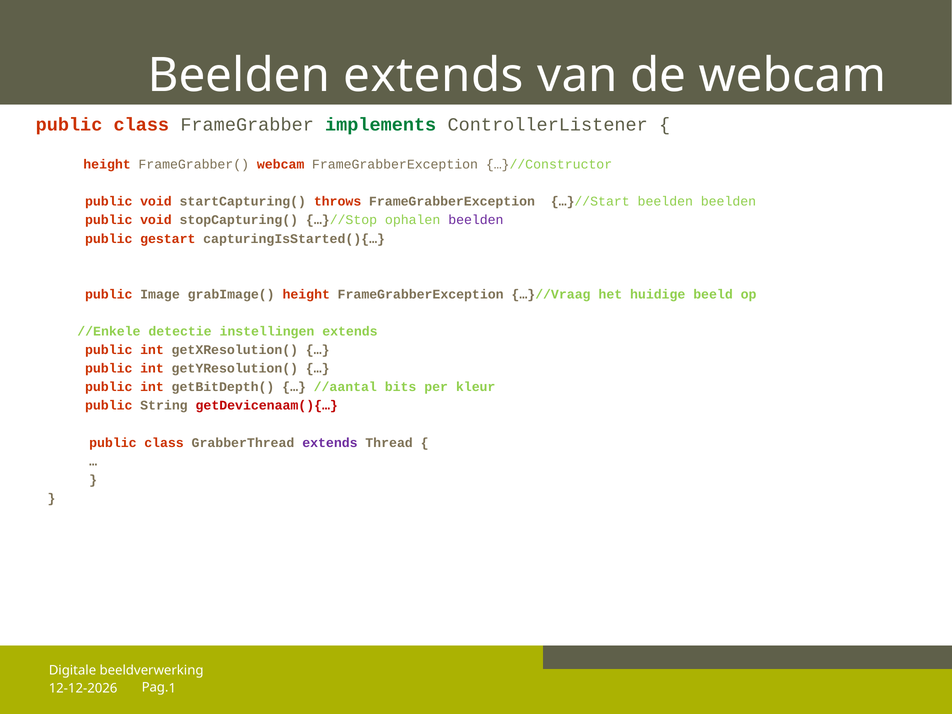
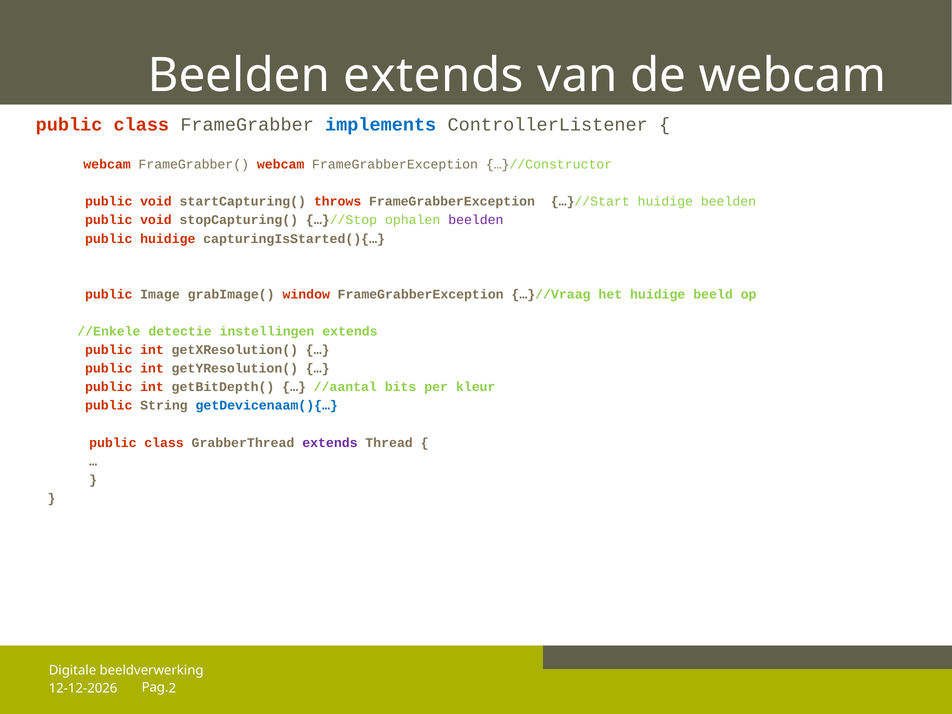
implements colour: green -> blue
height at (107, 164): height -> webcam
…}//Start beelden: beelden -> huidige
public gestart: gestart -> huidige
grabImage( height: height -> window
getDevicenaam(){… colour: red -> blue
1: 1 -> 2
